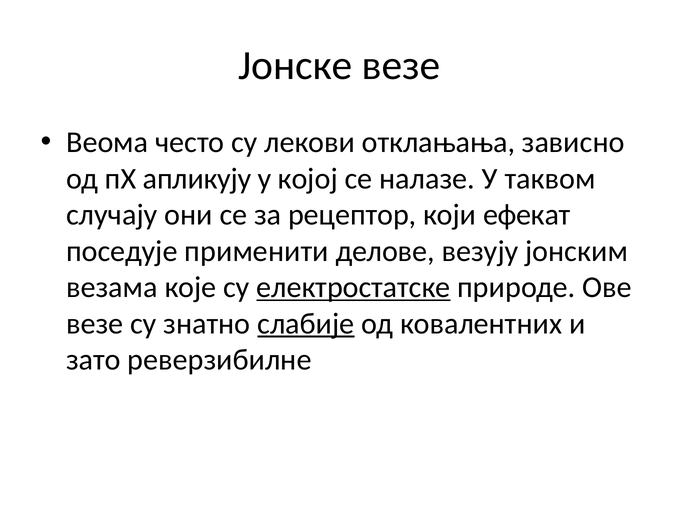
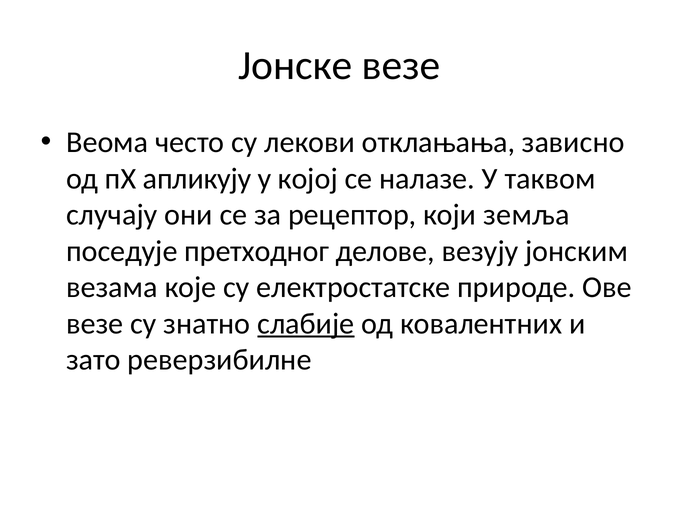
ефекат: ефекат -> земља
применити: применити -> претходног
електростатске underline: present -> none
